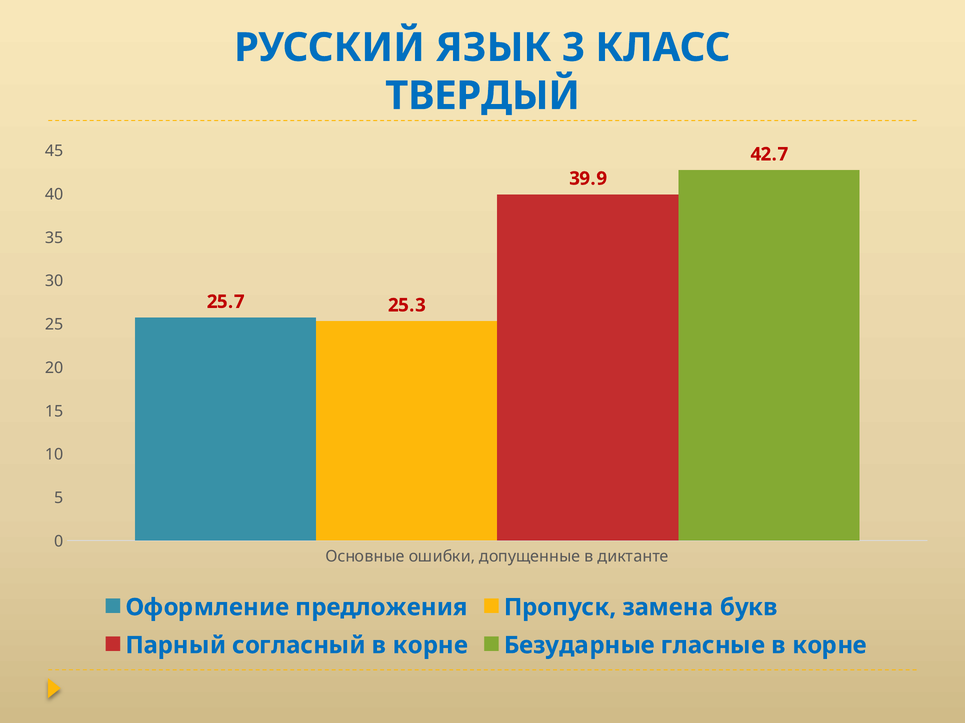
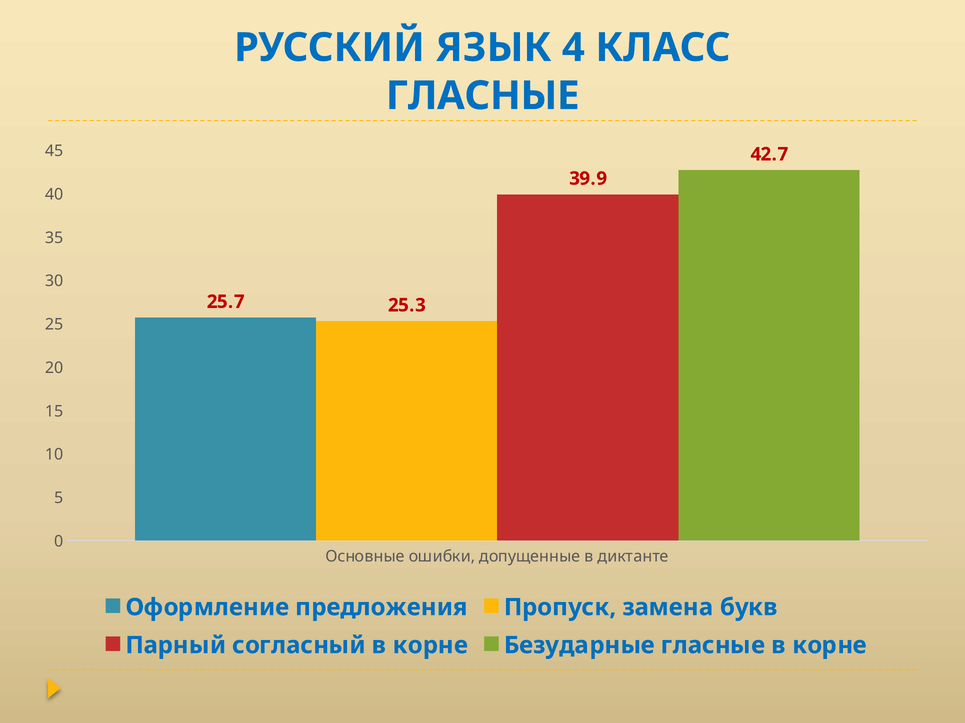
3: 3 -> 4
ТВЕРДЫЙ at (483, 96): ТВЕРДЫЙ -> ГЛАСНЫЕ
